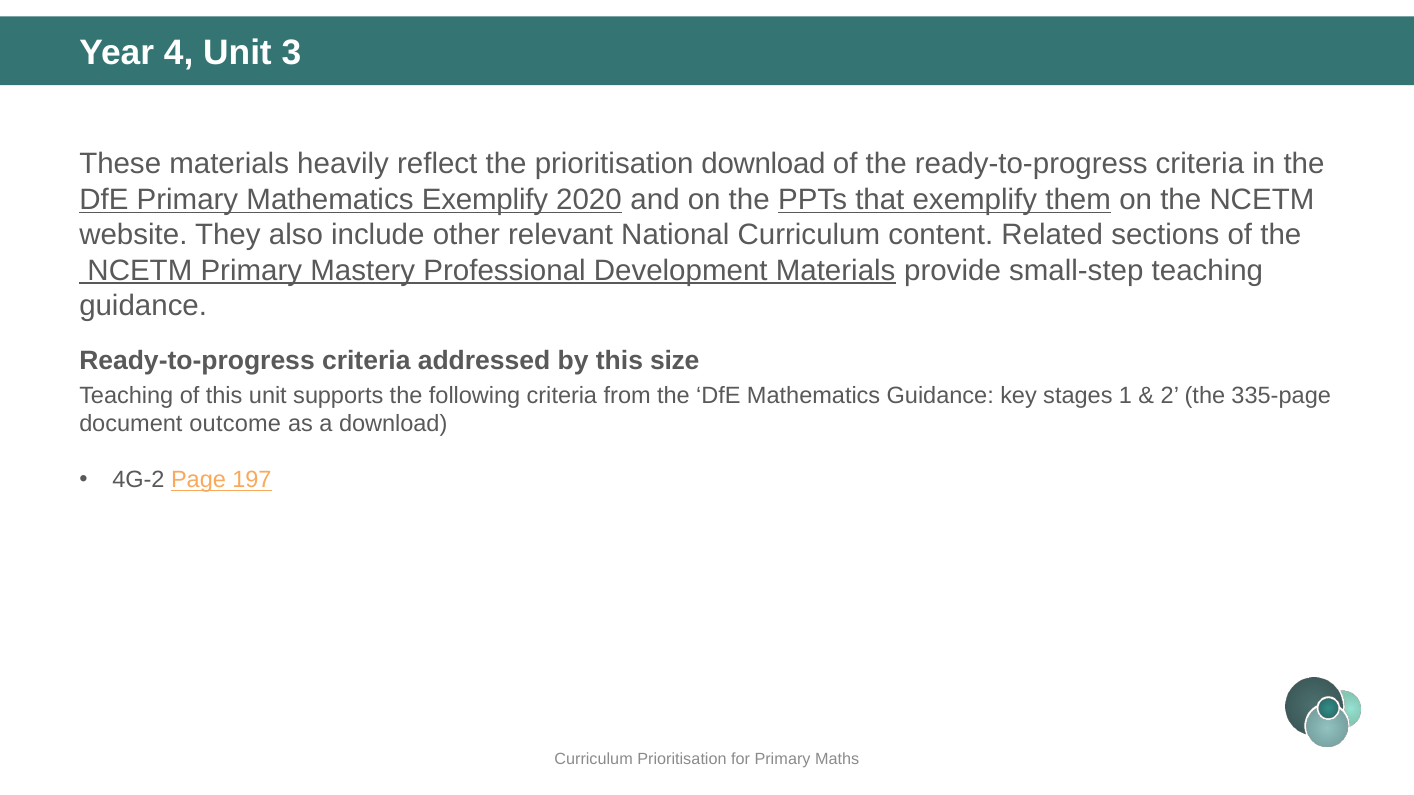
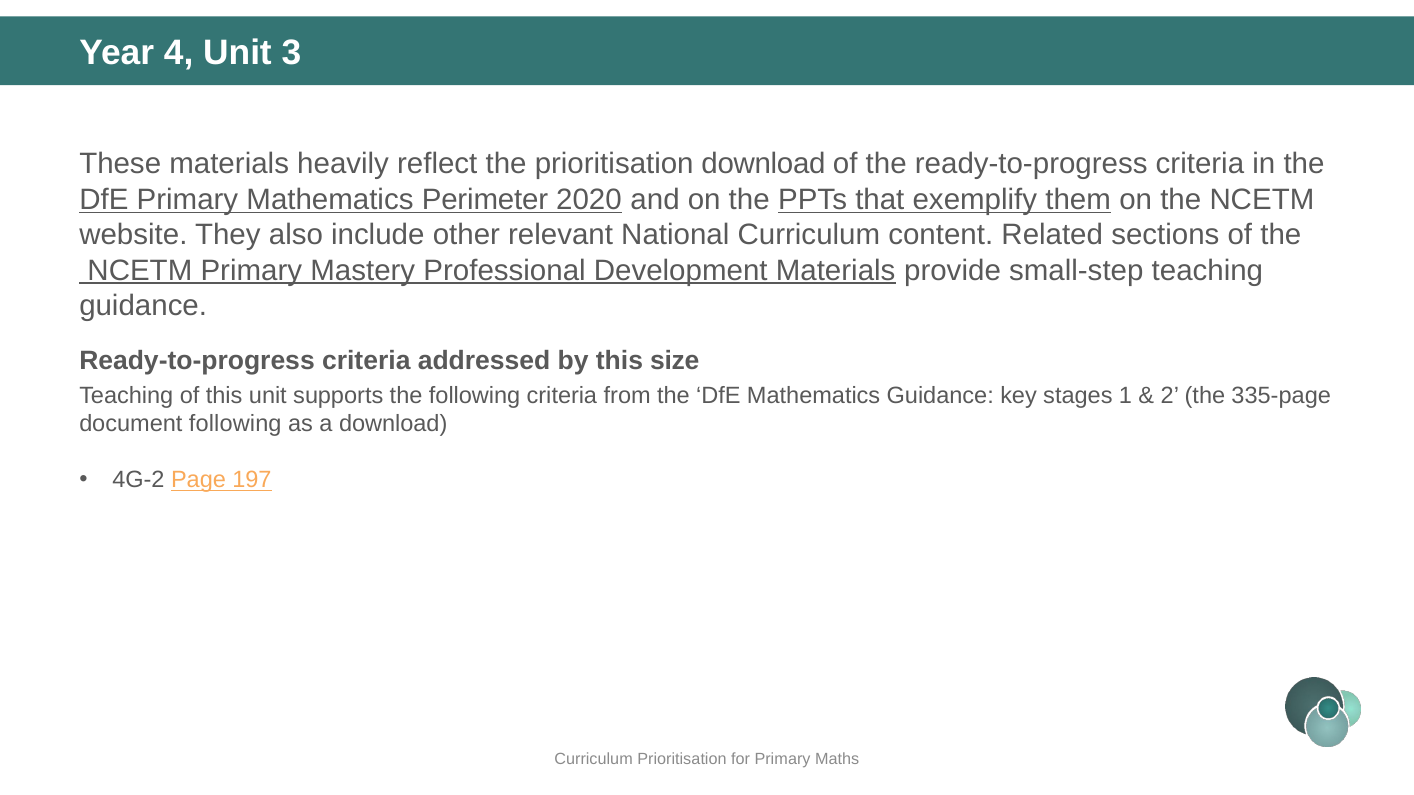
Mathematics Exemplify: Exemplify -> Perimeter
document outcome: outcome -> following
